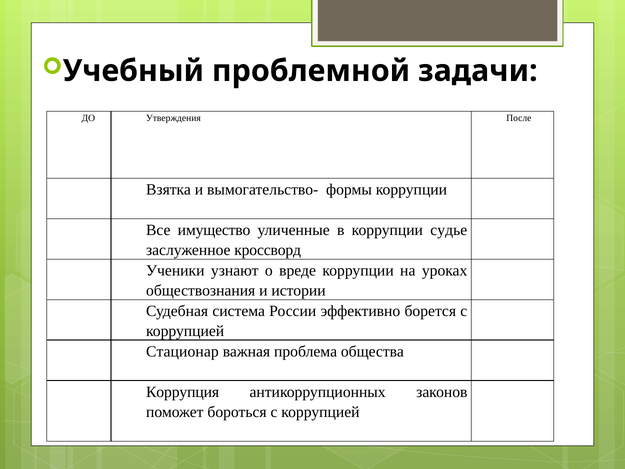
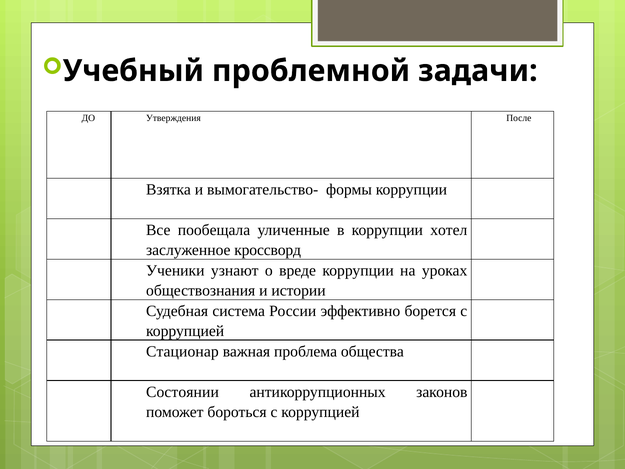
имущество: имущество -> пообещала
судье: судье -> хотел
Коррупция: Коррупция -> Состоянии
